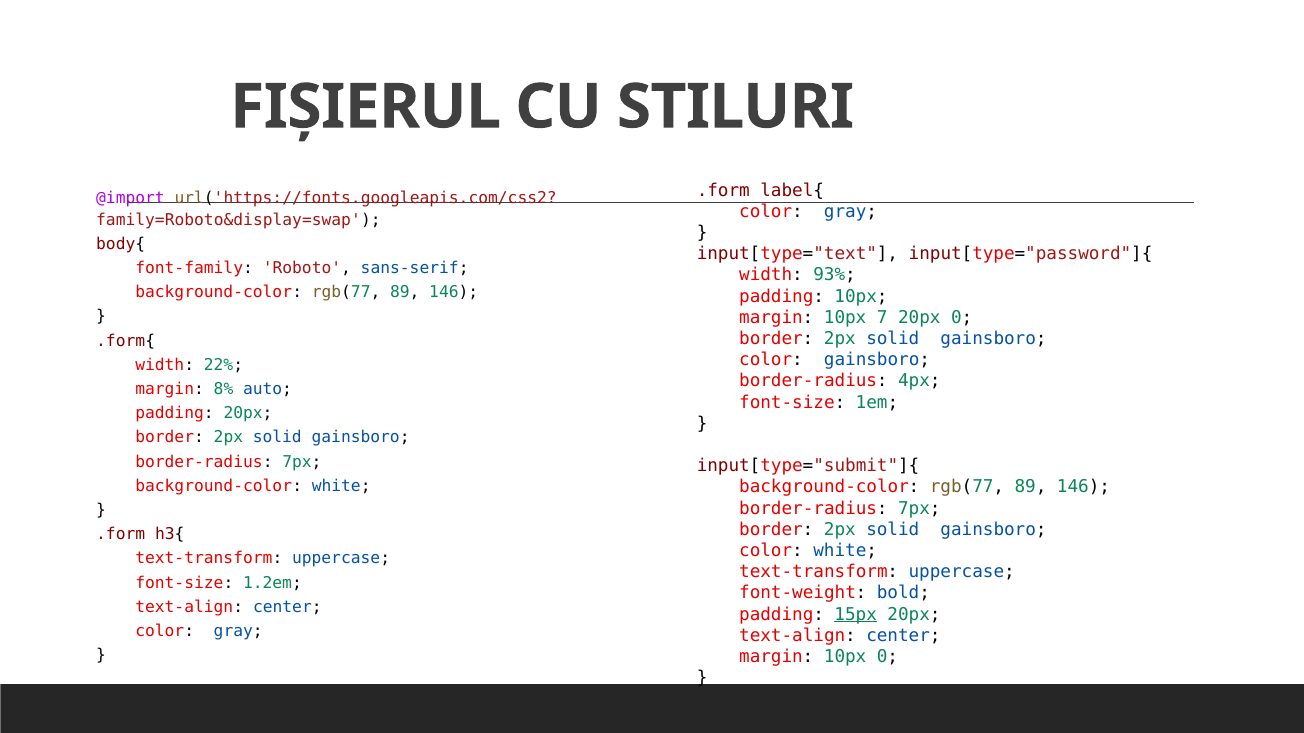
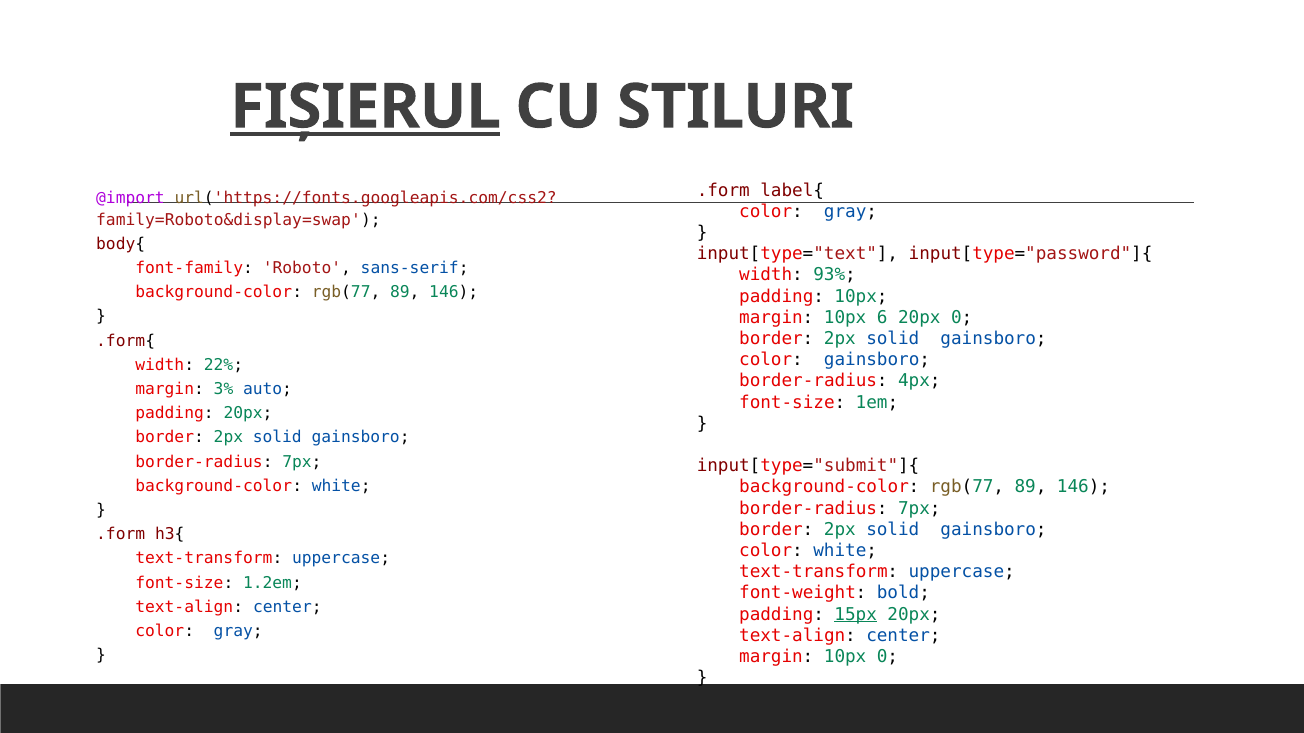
FIŞIERUL underline: none -> present
7: 7 -> 6
8%: 8% -> 3%
